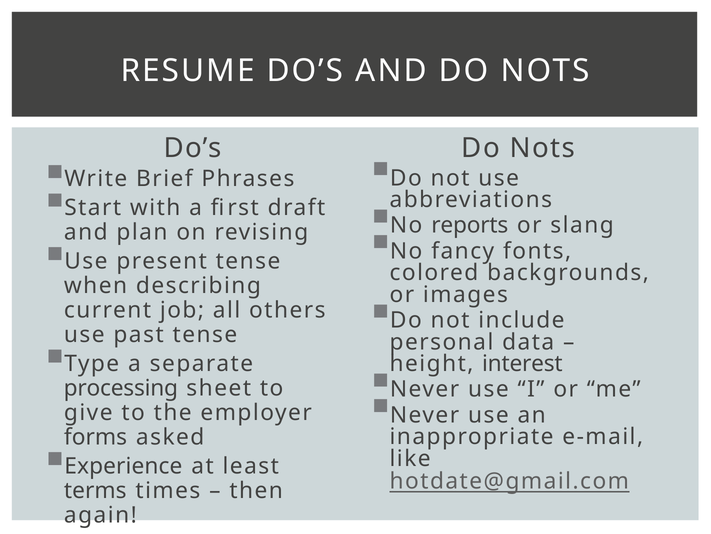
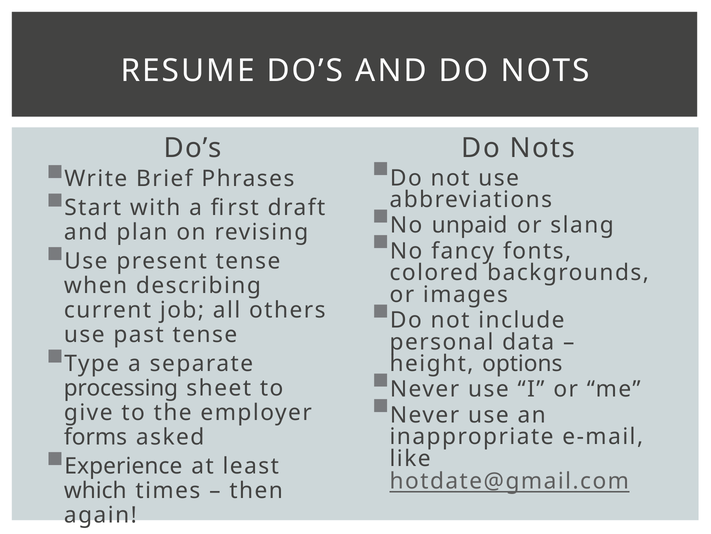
reports: reports -> unpaid
interest: interest -> options
terms: terms -> which
